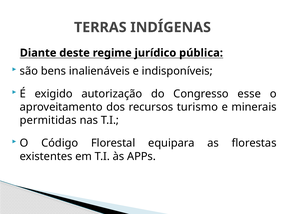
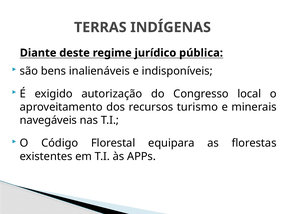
esse: esse -> local
permitidas: permitidas -> navegáveis
